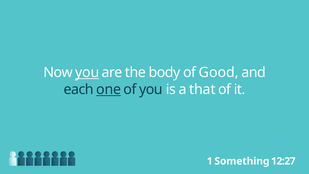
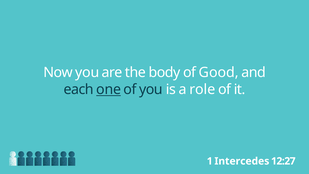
you at (87, 72) underline: present -> none
that: that -> role
Something: Something -> Intercedes
